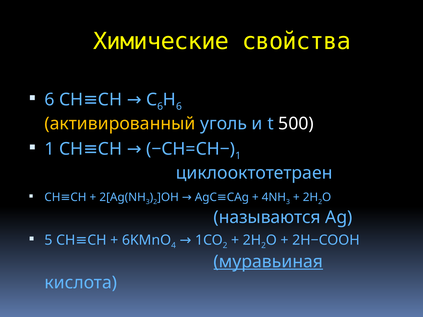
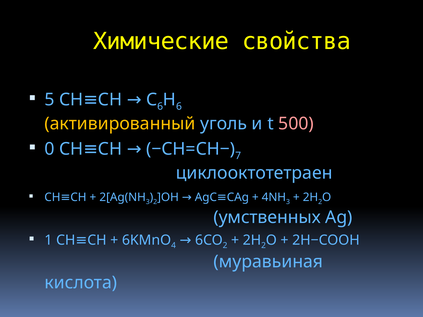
6 at (49, 100): 6 -> 5
500 colour: white -> pink
1 at (49, 149): 1 -> 0
1 at (238, 156): 1 -> 7
называются: называются -> умственных
5: 5 -> 1
4 1: 1 -> 6
муравьиная underline: present -> none
